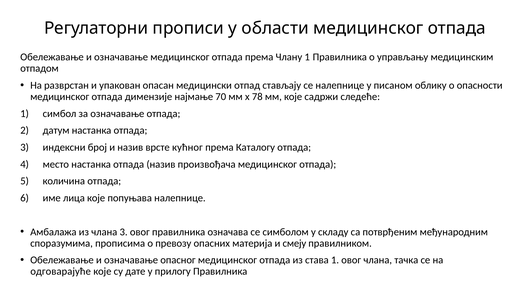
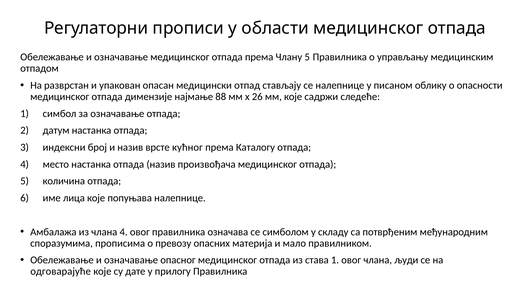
Члану 1: 1 -> 5
70: 70 -> 88
78: 78 -> 26
члана 3: 3 -> 4
смеју: смеју -> мало
тачка: тачка -> људи
